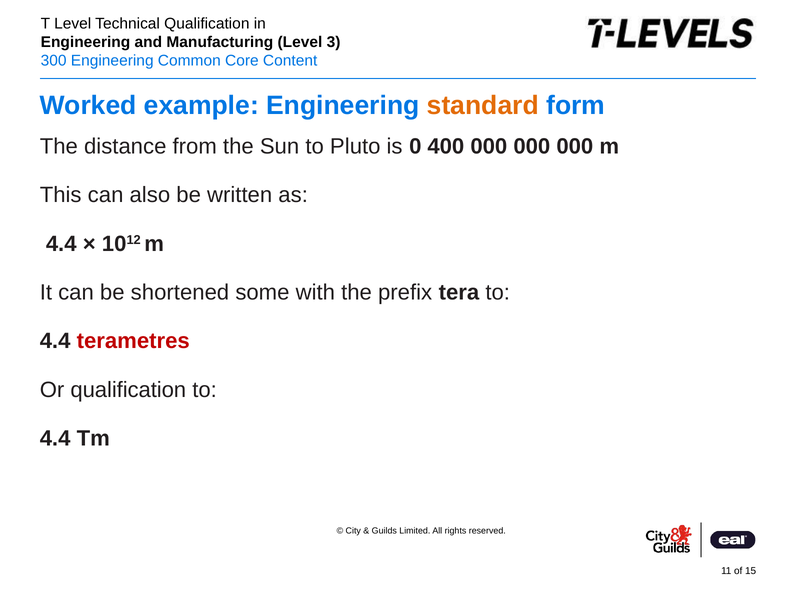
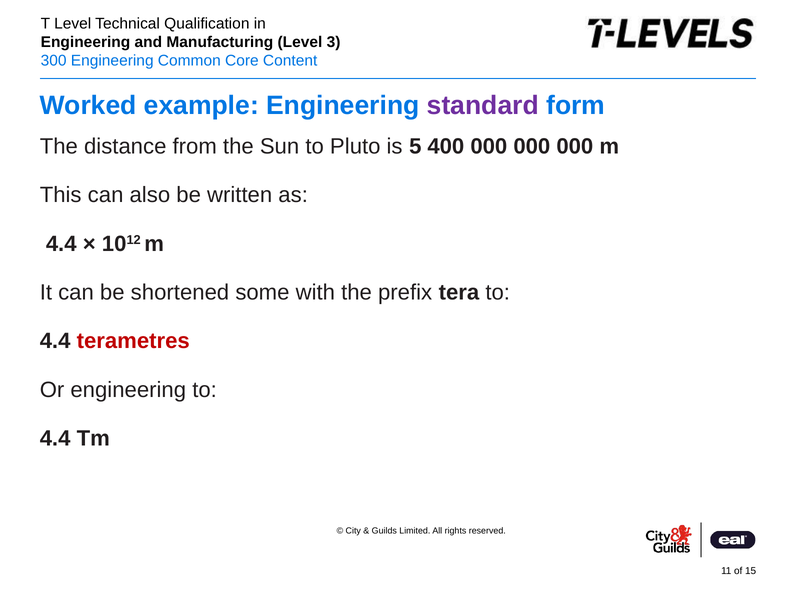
standard colour: orange -> purple
0: 0 -> 5
Or qualification: qualification -> engineering
